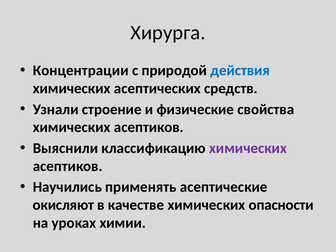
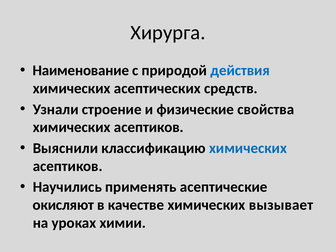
Концентрации: Концентрации -> Наименование
химических at (248, 148) colour: purple -> blue
опасности: опасности -> вызывает
